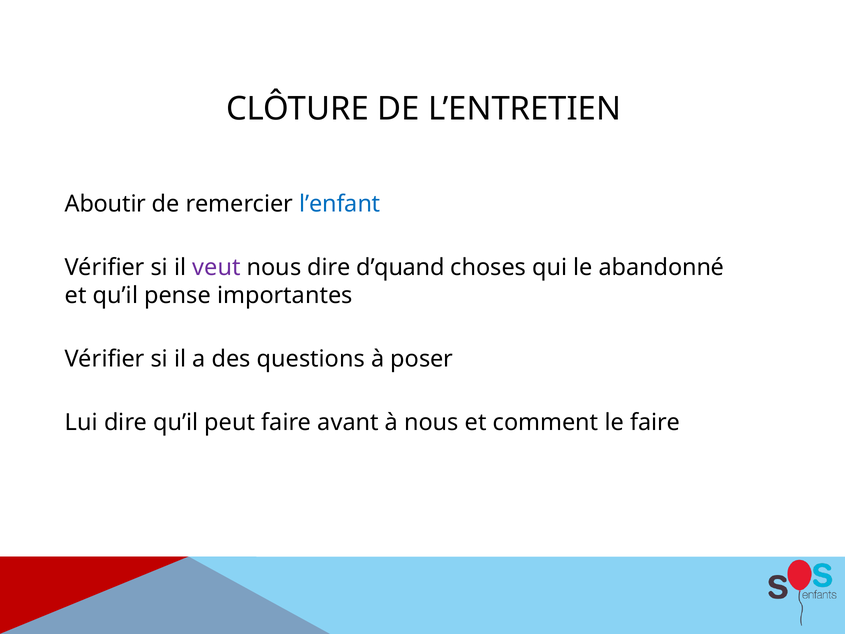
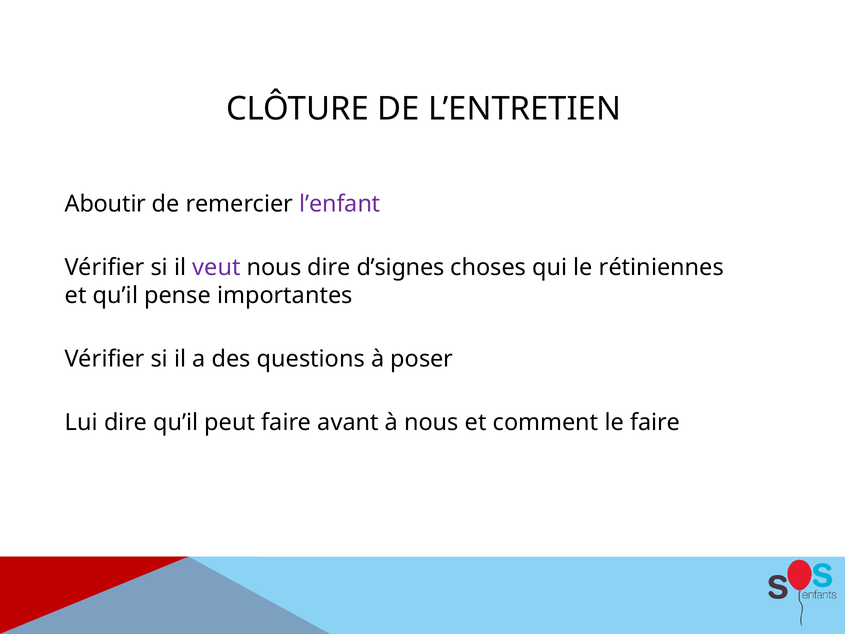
l’enfant colour: blue -> purple
d’quand: d’quand -> d’signes
abandonné: abandonné -> rétiniennes
